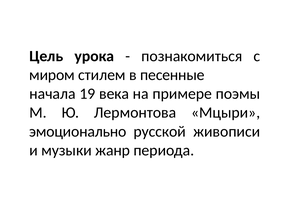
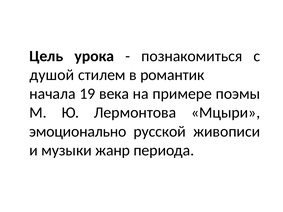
миром: миром -> душой
песенные: песенные -> романтик
